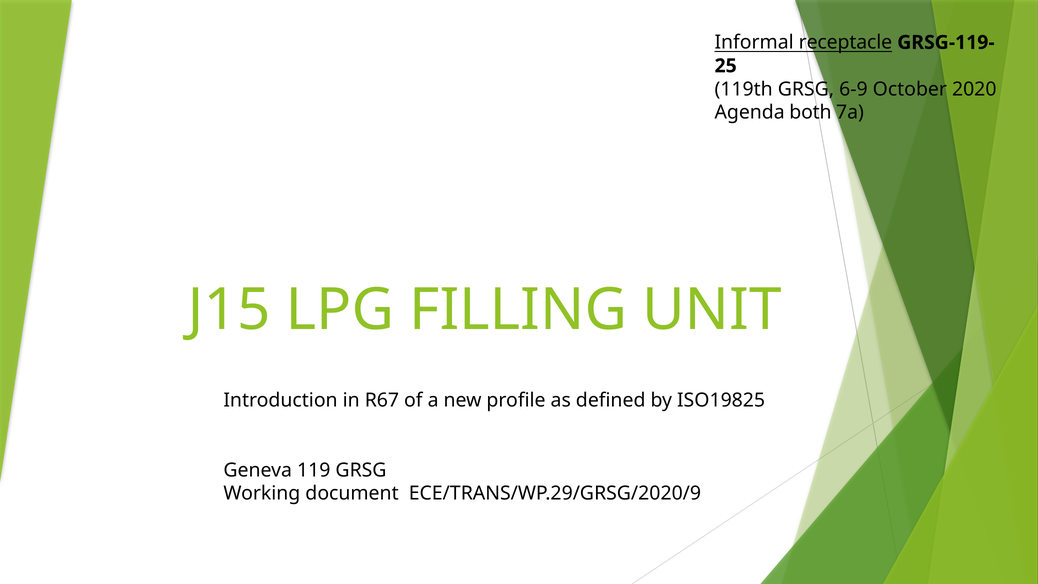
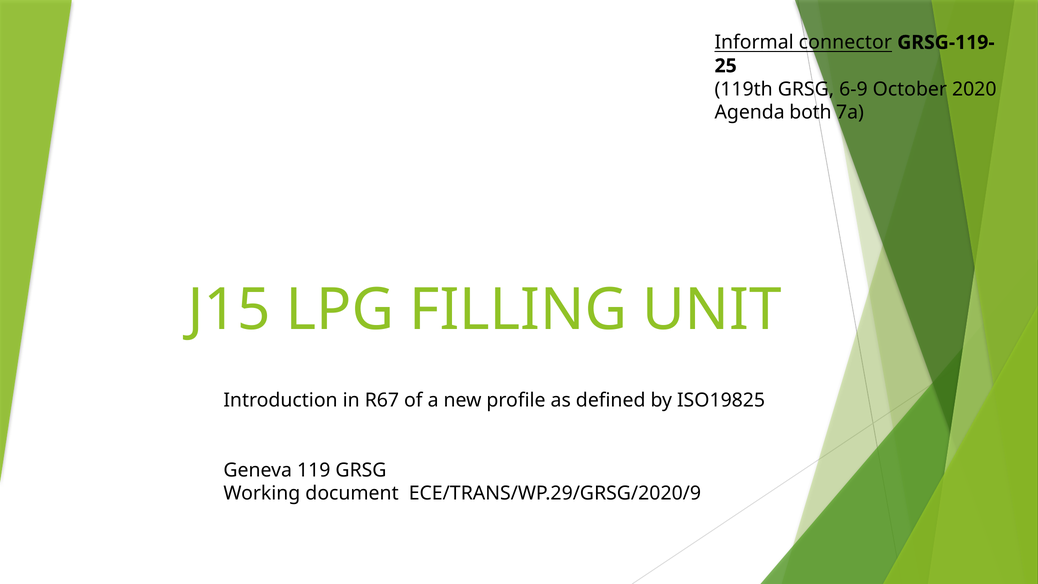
receptacle: receptacle -> connector
